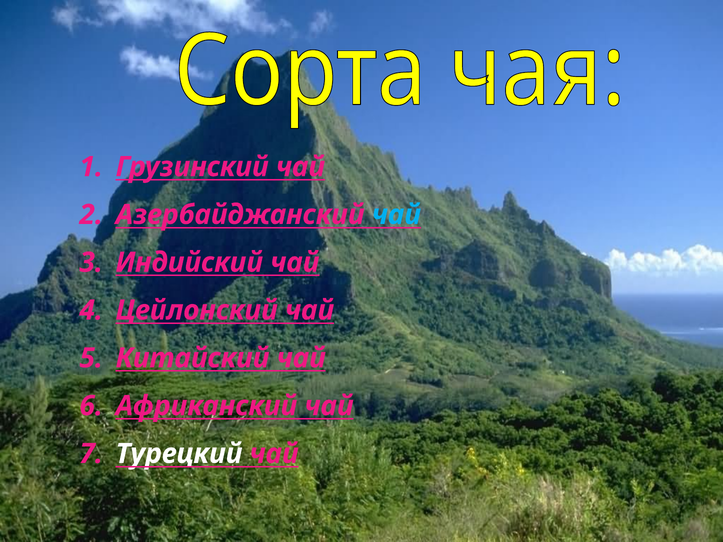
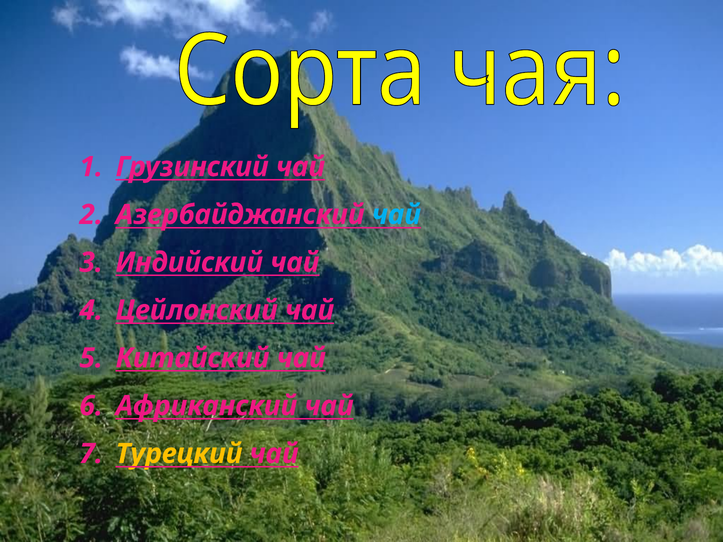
Турецкий colour: white -> yellow
